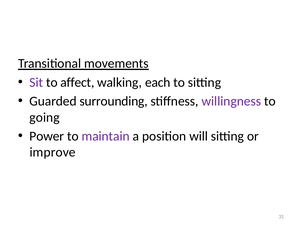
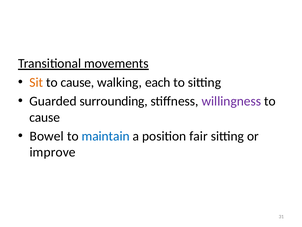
Sit colour: purple -> orange
affect at (77, 82): affect -> cause
going at (45, 117): going -> cause
Power: Power -> Bowel
maintain colour: purple -> blue
will: will -> fair
